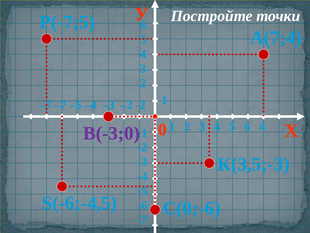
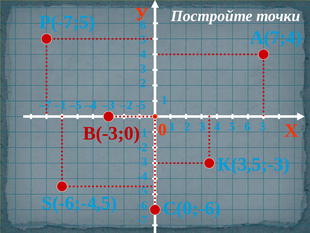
–7 –7: –7 -> –1
–2 -2: -2 -> -5
6 4: 4 -> 3
В(-3;0 colour: purple -> red
